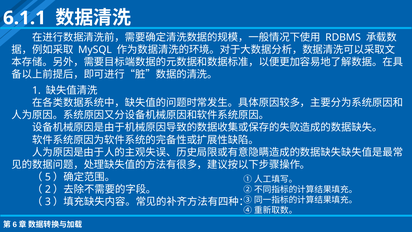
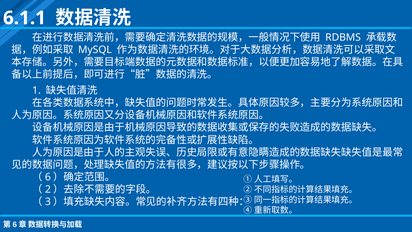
5: 5 -> 6
